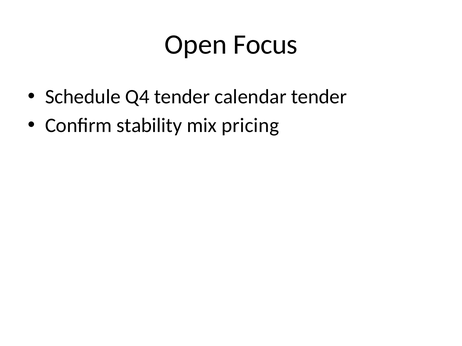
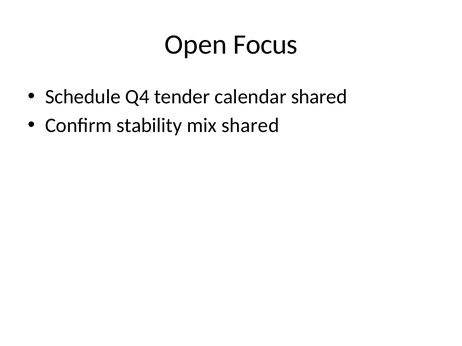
calendar tender: tender -> shared
mix pricing: pricing -> shared
